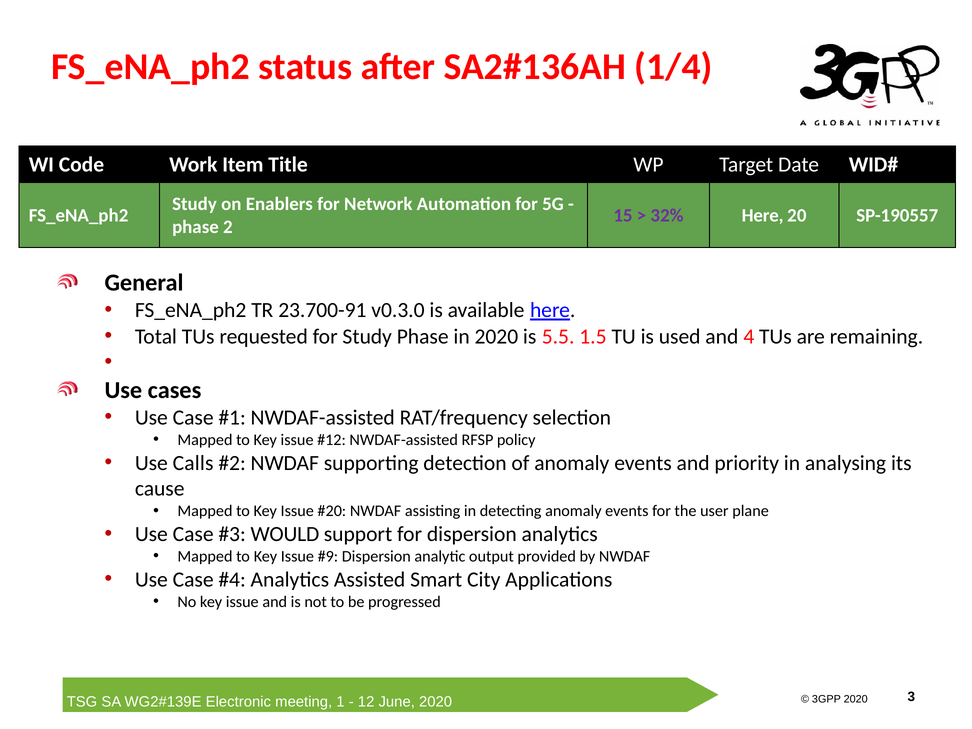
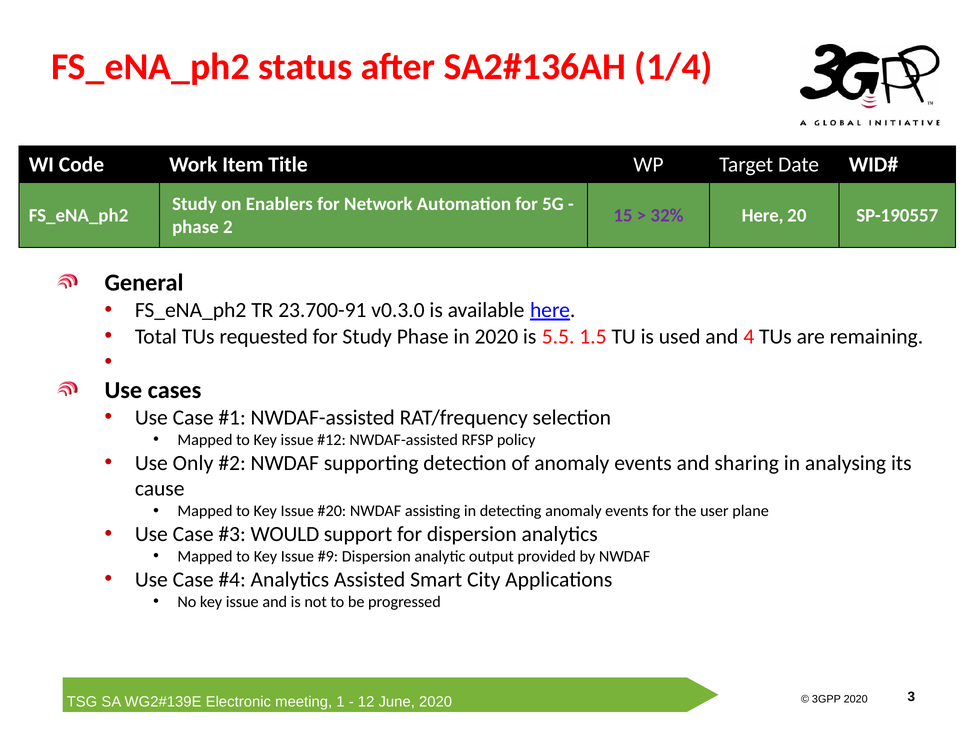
Calls: Calls -> Only
priority: priority -> sharing
